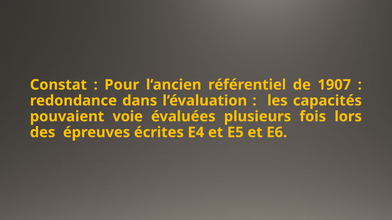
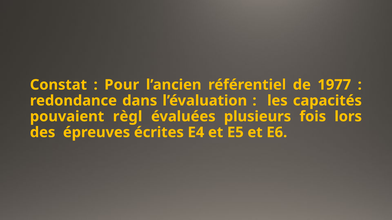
1907: 1907 -> 1977
voie: voie -> règl
